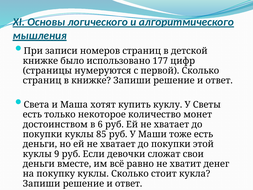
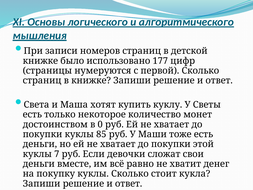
6: 6 -> 0
9: 9 -> 7
